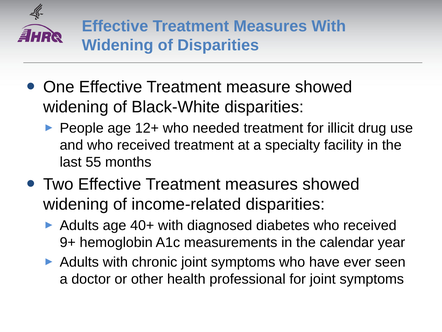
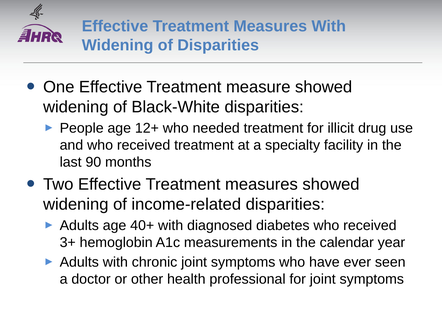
55: 55 -> 90
9+: 9+ -> 3+
